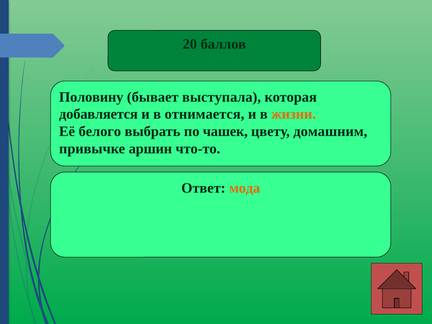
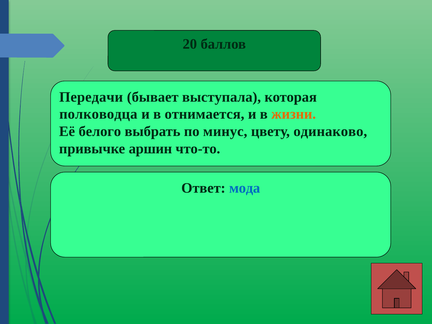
Половину: Половину -> Передачи
добавляется: добавляется -> полководца
чашек: чашек -> минус
домашним: домашним -> одинаково
мода colour: orange -> blue
